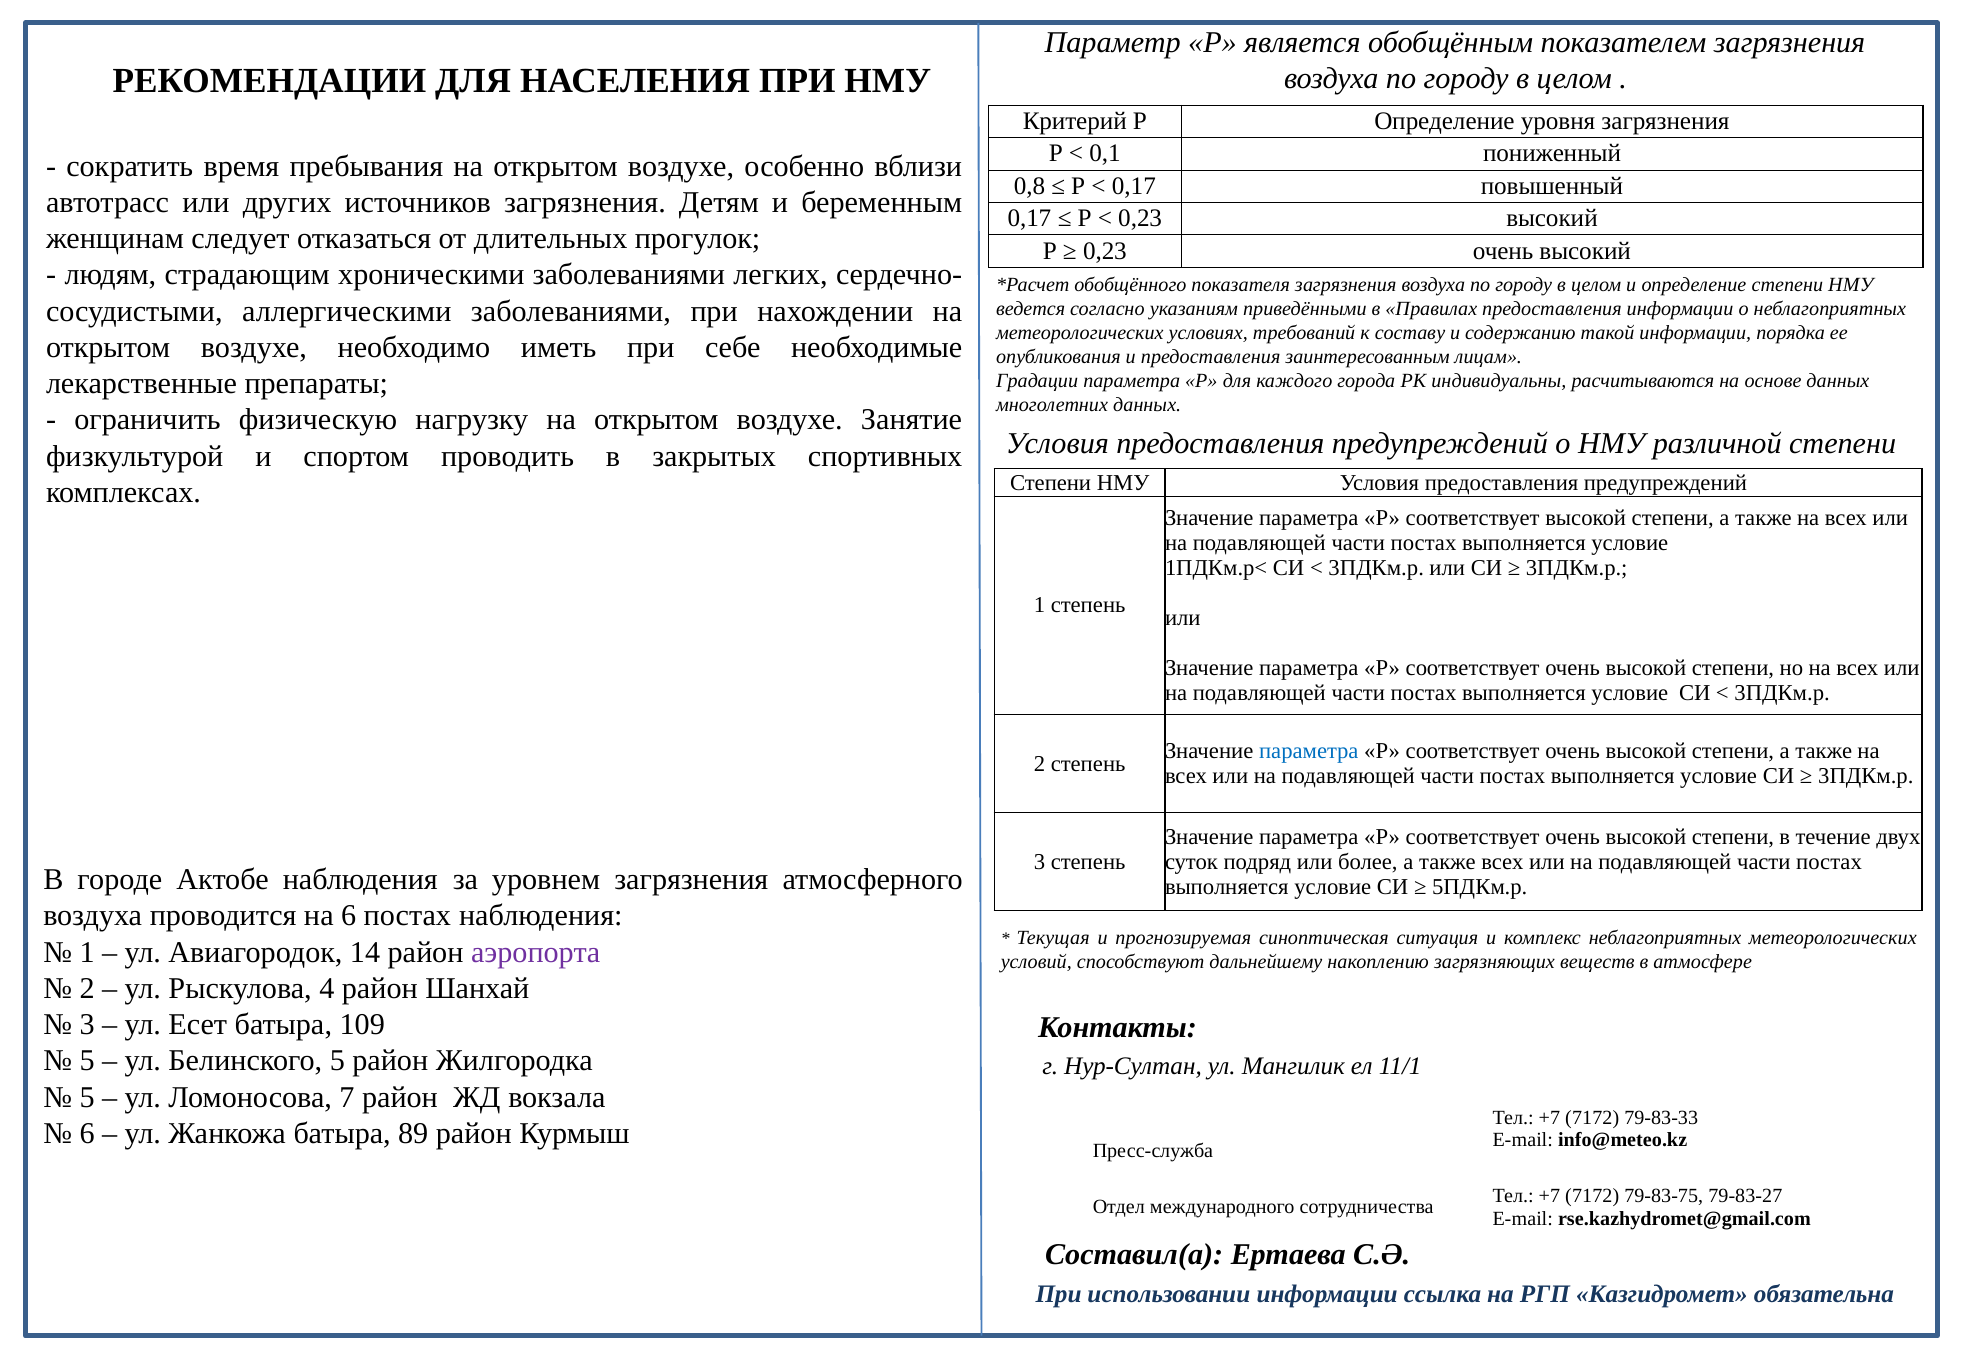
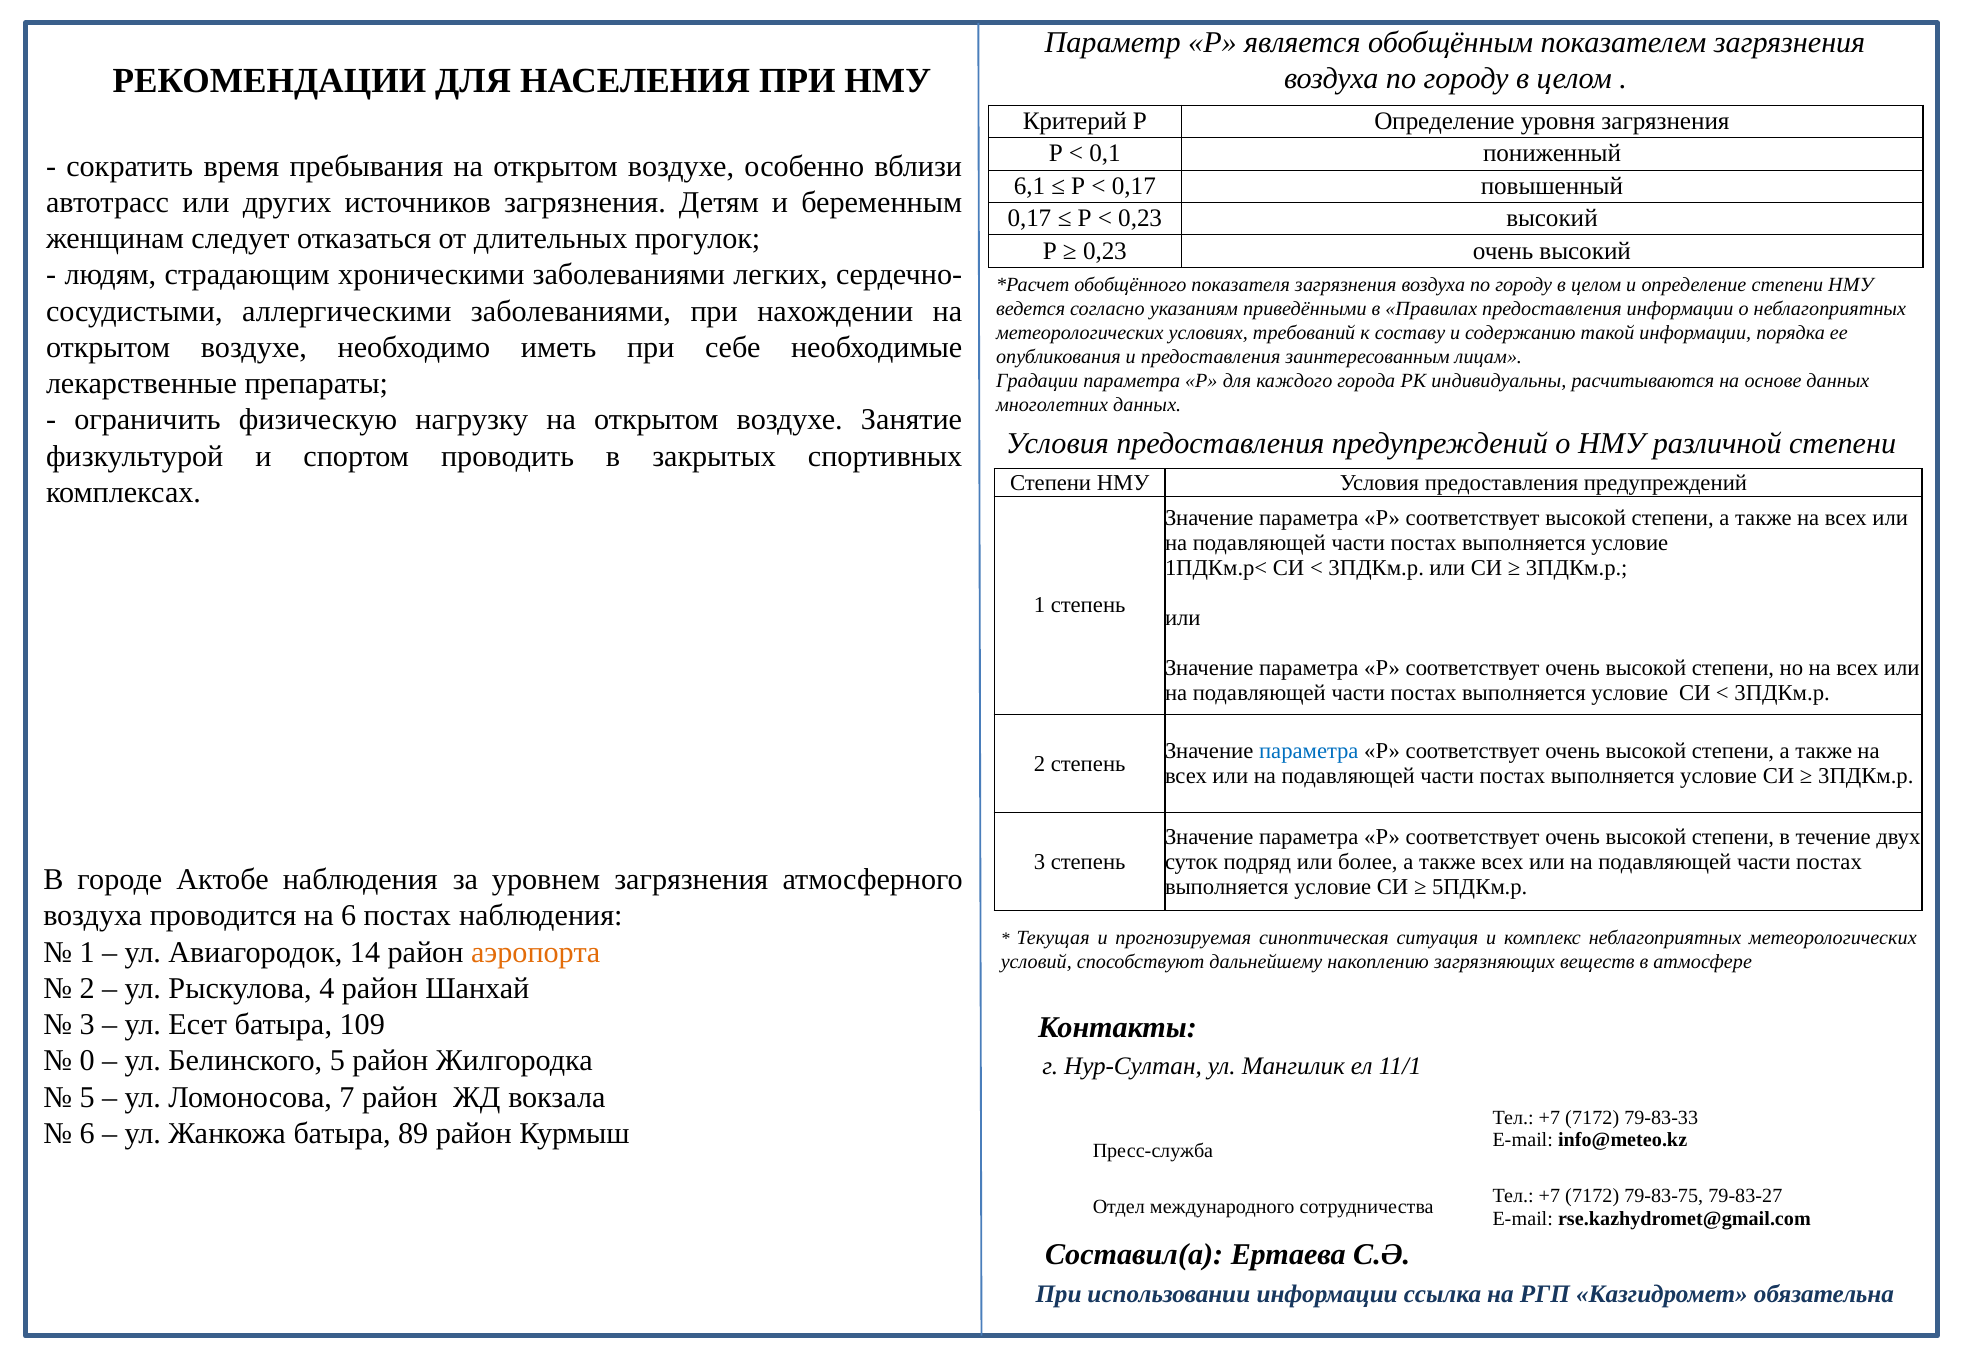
0,8: 0,8 -> 6,1
аэропорта colour: purple -> orange
5 at (87, 1061): 5 -> 0
